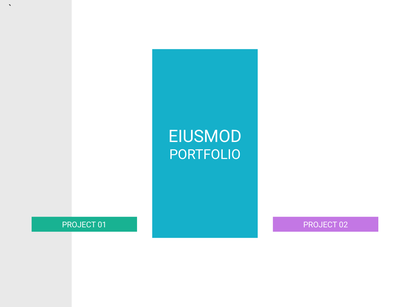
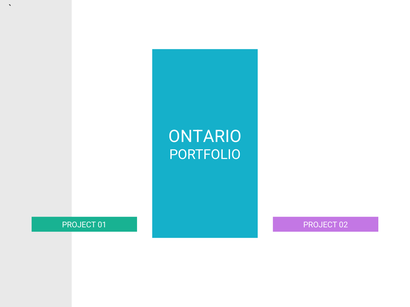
EIUSMOD: EIUSMOD -> ONTARIO
